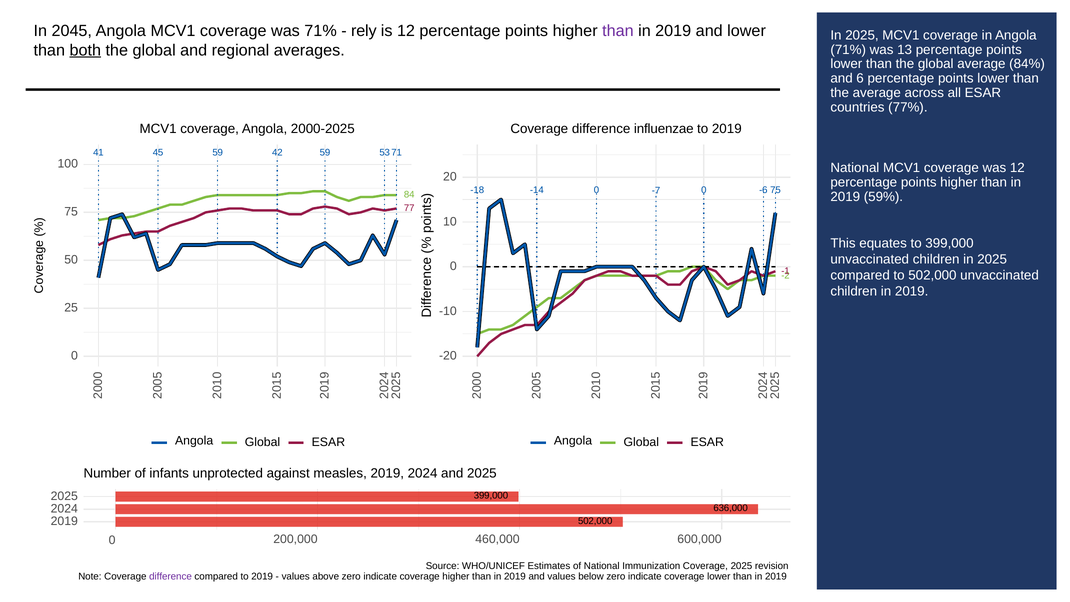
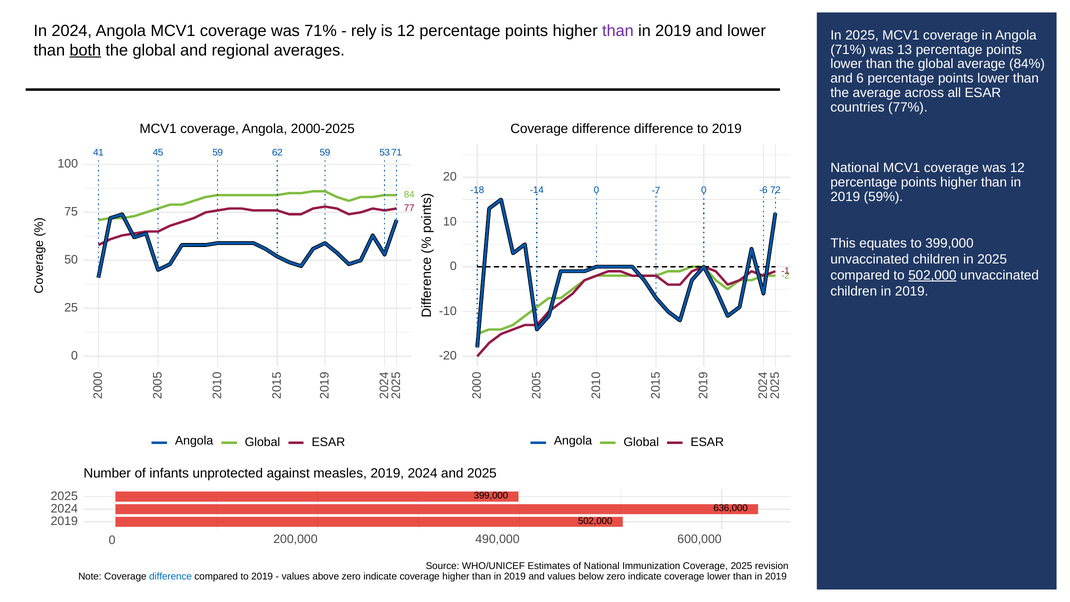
In 2045: 2045 -> 2024
difference influenzae: influenzae -> difference
42: 42 -> 62
-6 75: 75 -> 72
502,000 at (932, 275) underline: none -> present
460,000: 460,000 -> 490,000
difference at (170, 576) colour: purple -> blue
